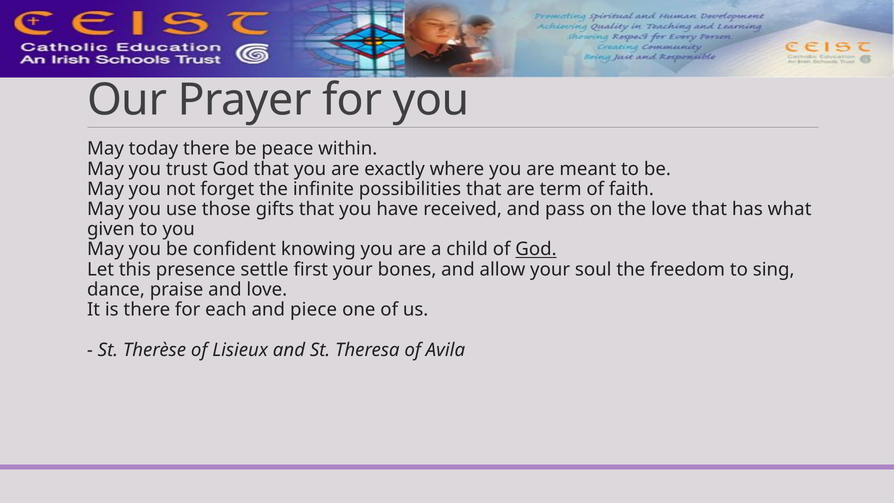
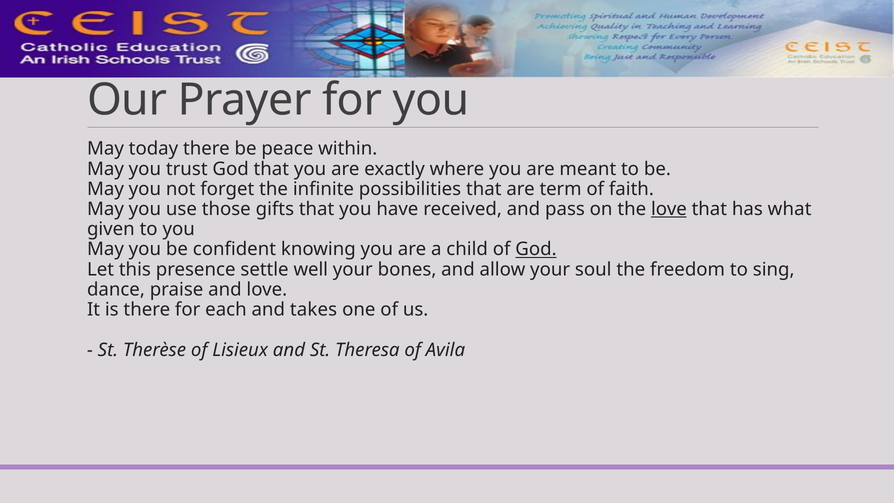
love at (669, 209) underline: none -> present
first: first -> well
piece: piece -> takes
